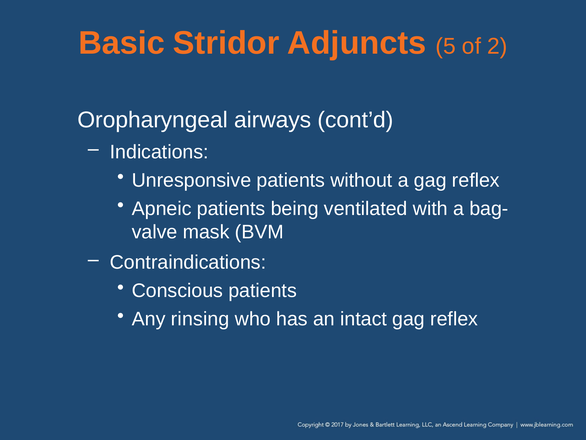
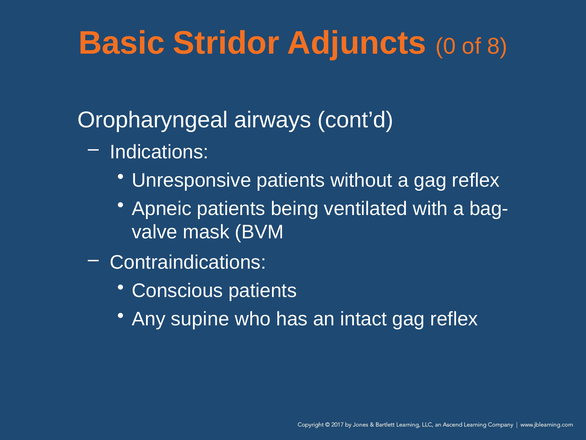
5: 5 -> 0
2: 2 -> 8
rinsing: rinsing -> supine
